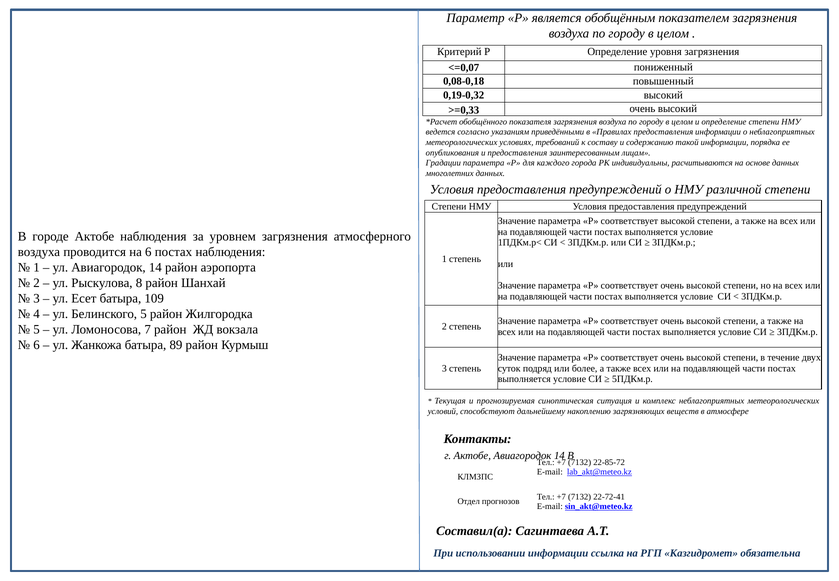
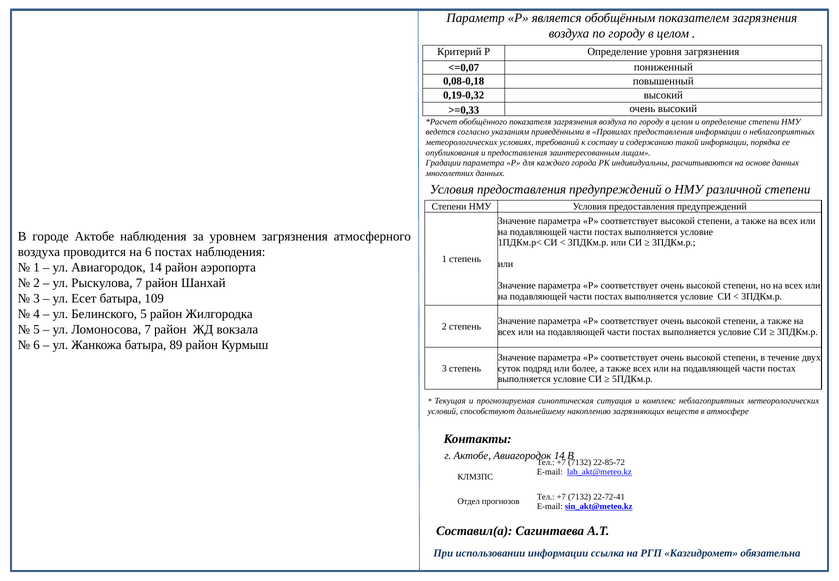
Рыскулова 8: 8 -> 7
